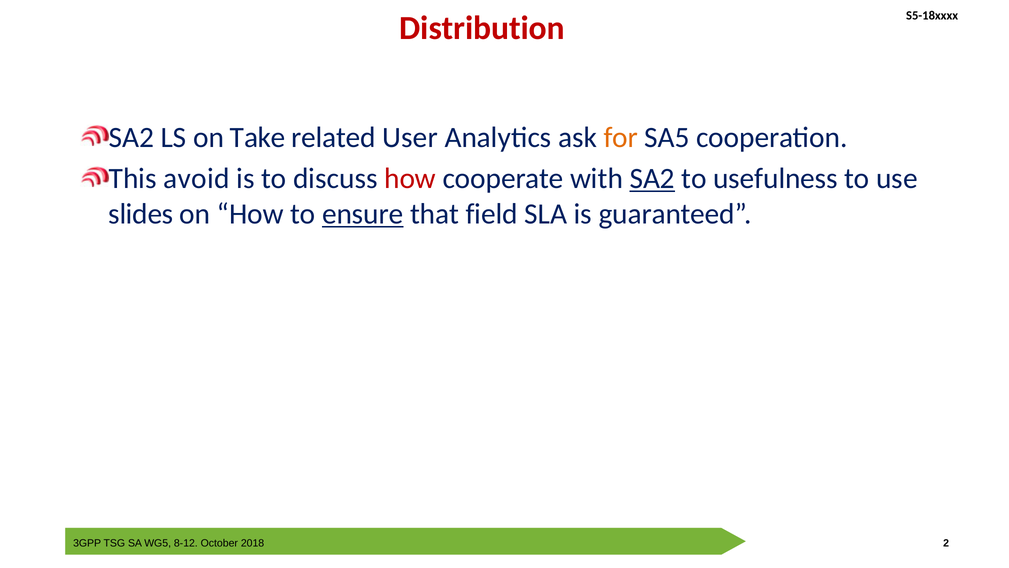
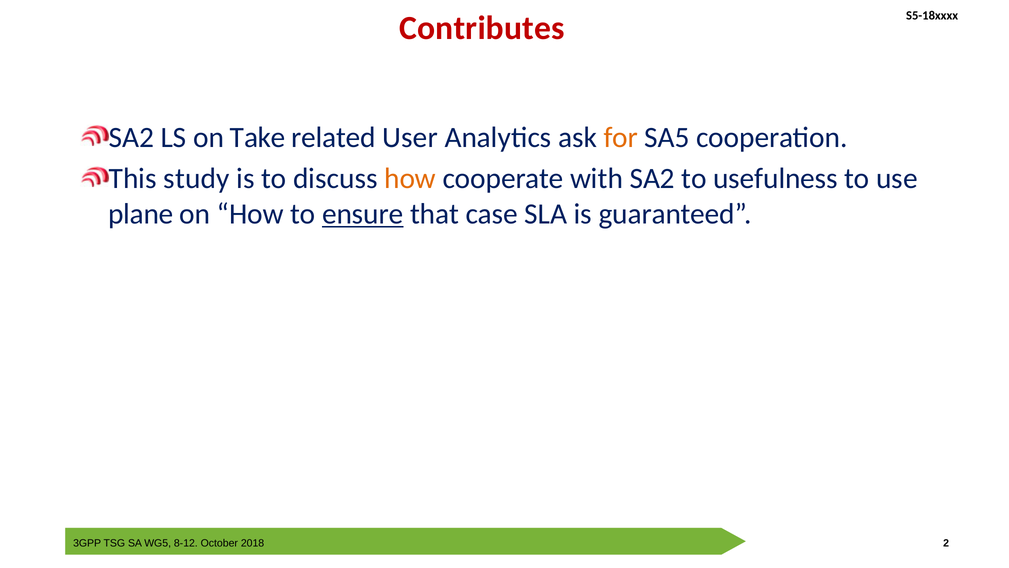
Distribution: Distribution -> Contributes
avoid: avoid -> study
how at (410, 178) colour: red -> orange
SA2 at (652, 178) underline: present -> none
slides: slides -> plane
field: field -> case
